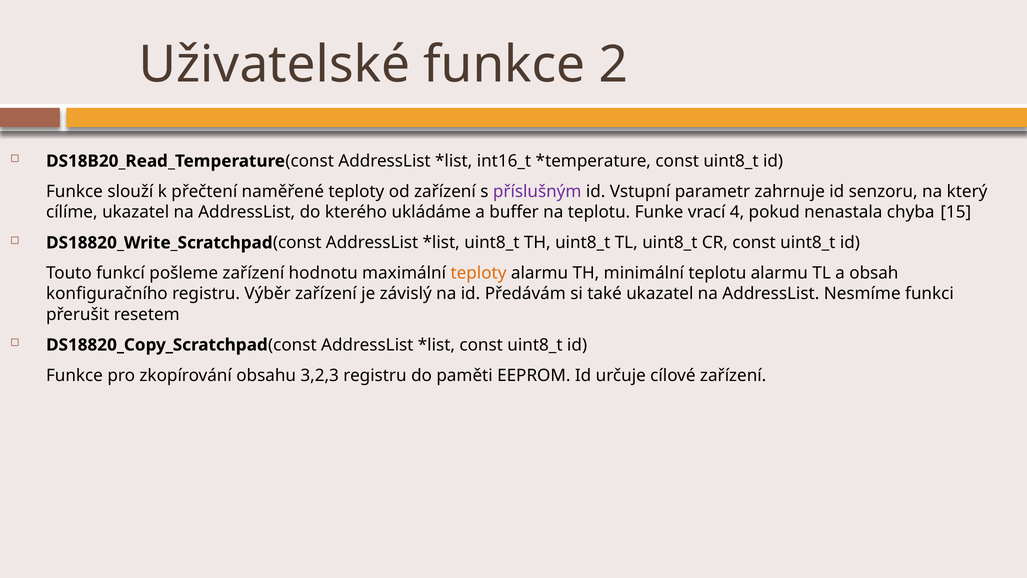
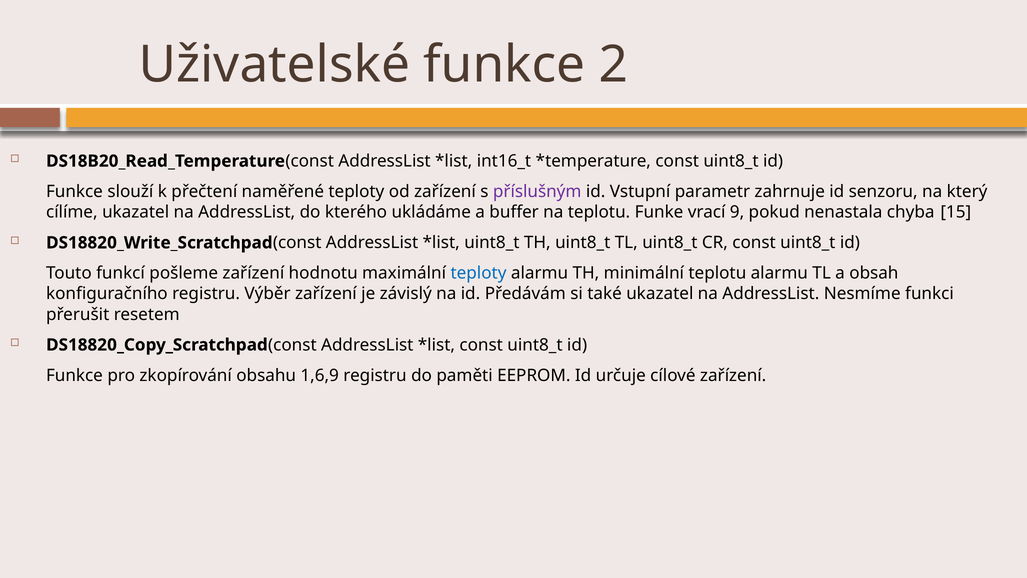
4: 4 -> 9
teploty at (479, 273) colour: orange -> blue
3,2,3: 3,2,3 -> 1,6,9
